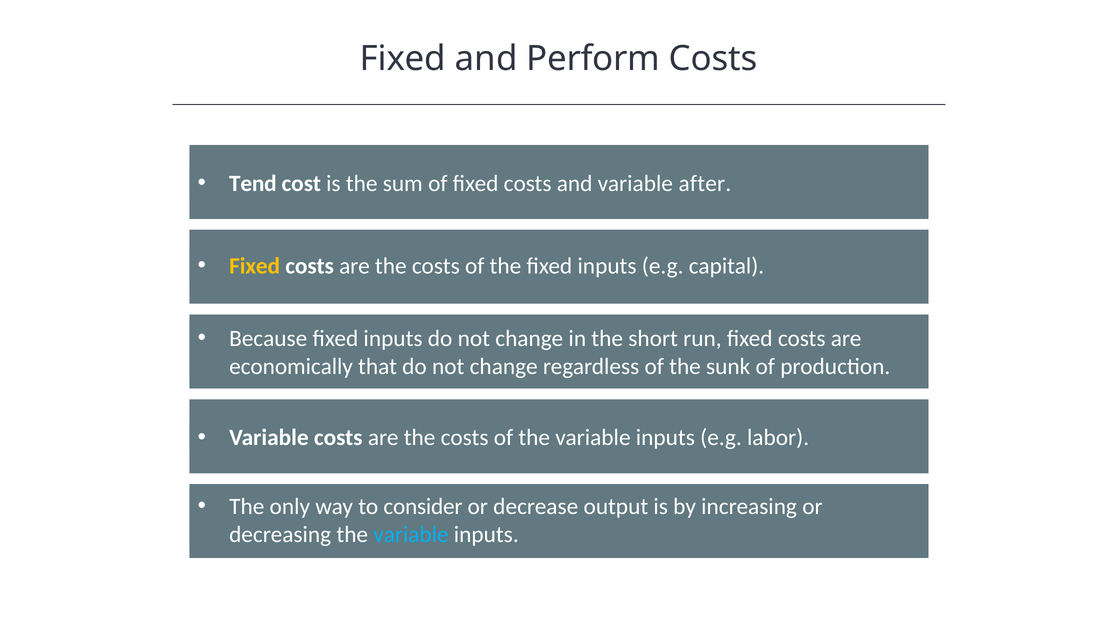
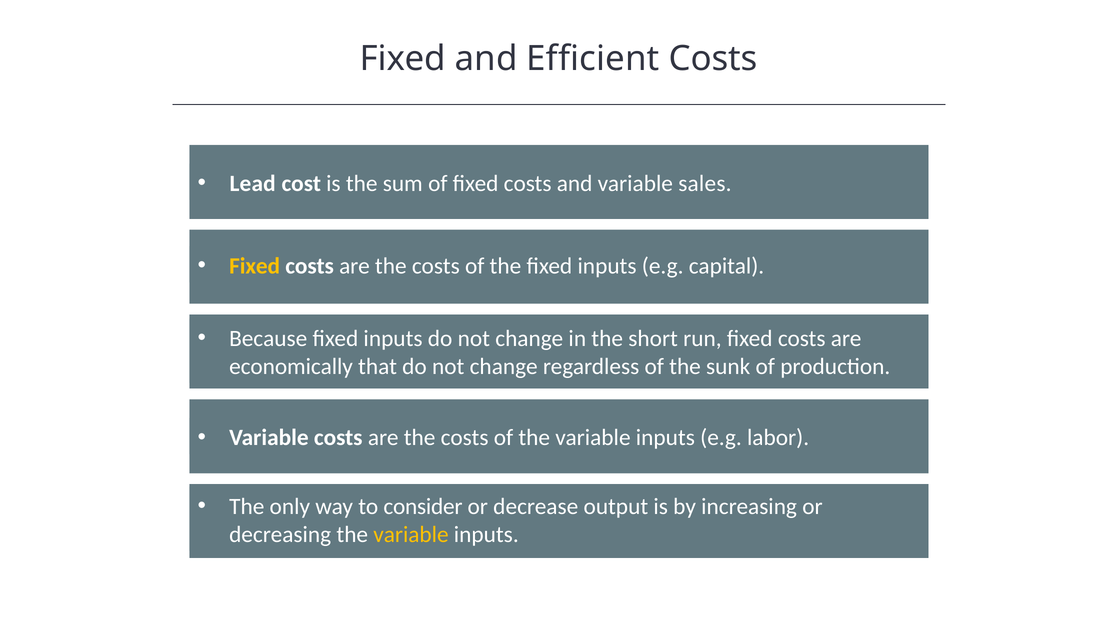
Perform: Perform -> Efficient
Tend: Tend -> Lead
after: after -> sales
variable at (411, 534) colour: light blue -> yellow
